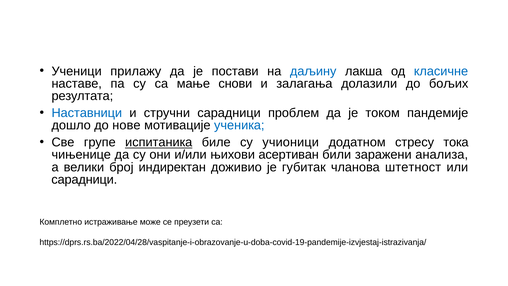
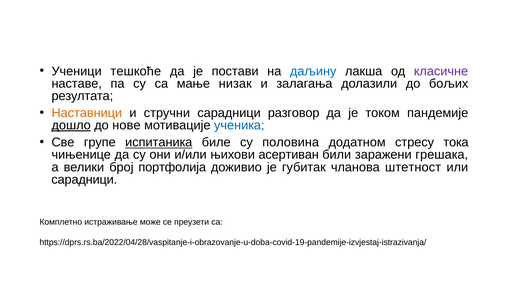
прилажу: прилажу -> тешкоће
класичне colour: blue -> purple
снови: снови -> низак
Наставници colour: blue -> orange
проблем: проблем -> разговор
дошло underline: none -> present
учионици: учионици -> половина
анализа: анализа -> грешака
индиректан: индиректан -> портфолија
